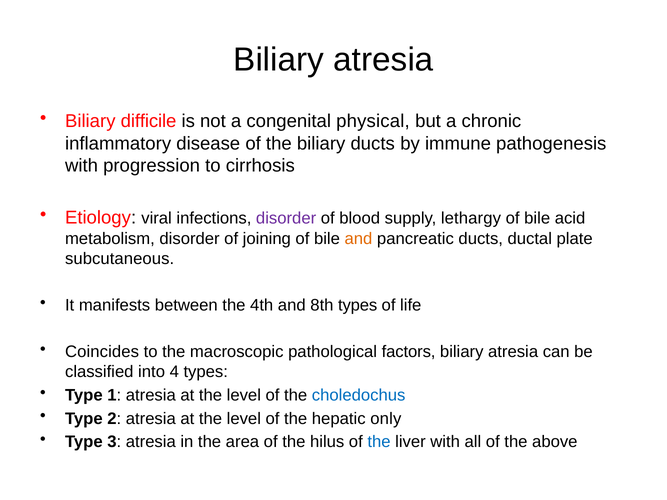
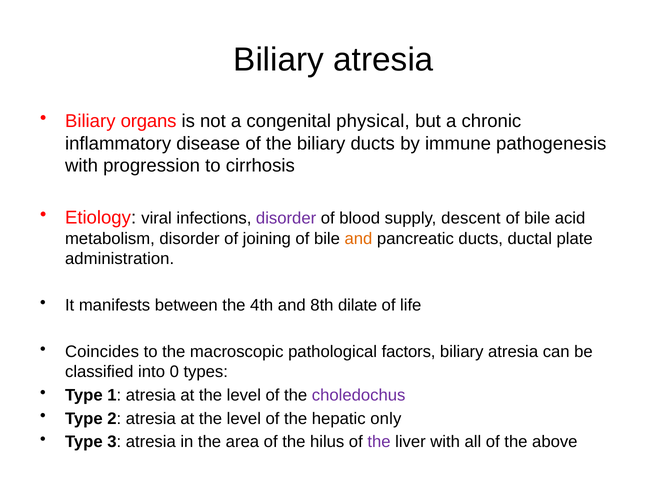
difficile: difficile -> organs
lethargy: lethargy -> descent
subcutaneous: subcutaneous -> administration
8th types: types -> dilate
4: 4 -> 0
choledochus colour: blue -> purple
the at (379, 442) colour: blue -> purple
